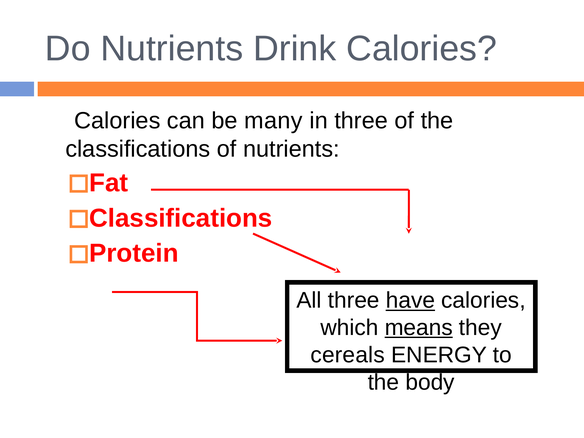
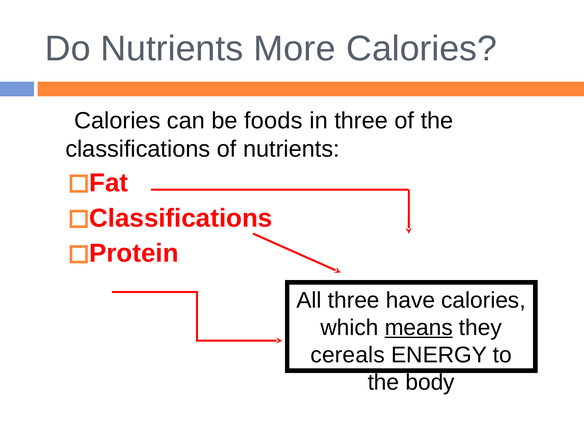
Drink: Drink -> More
many: many -> foods
have underline: present -> none
